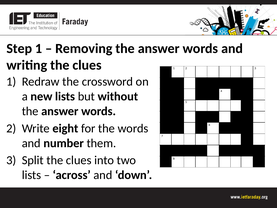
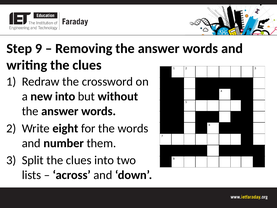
Step 1: 1 -> 9
new lists: lists -> into
